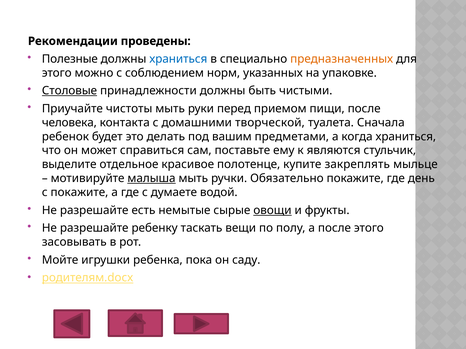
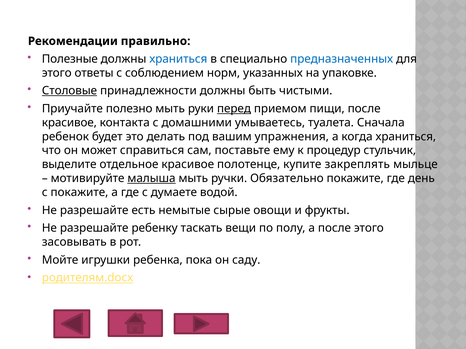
проведены: проведены -> правильно
предназначенных colour: orange -> blue
можно: можно -> ответы
чистоты: чистоты -> полезно
перед underline: none -> present
человека at (69, 123): человека -> красивое
творческой: творческой -> умываетесь
предметами: предметами -> упражнения
являются: являются -> процедур
овощи underline: present -> none
